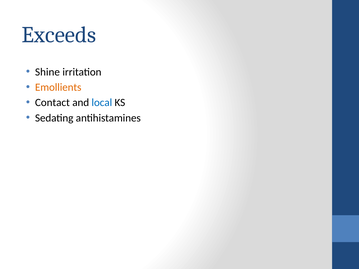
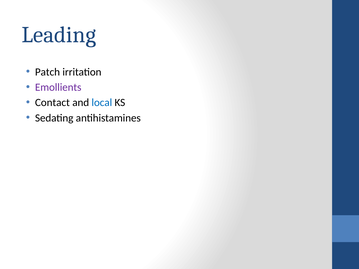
Exceeds: Exceeds -> Leading
Shine: Shine -> Patch
Emollients colour: orange -> purple
